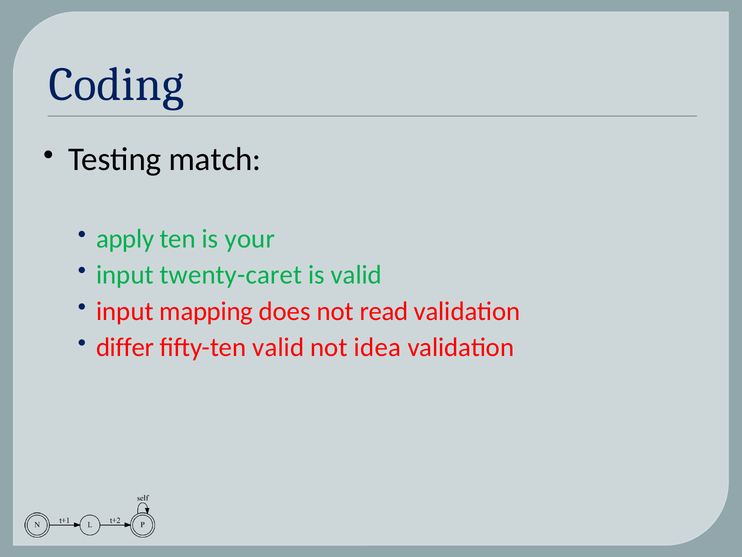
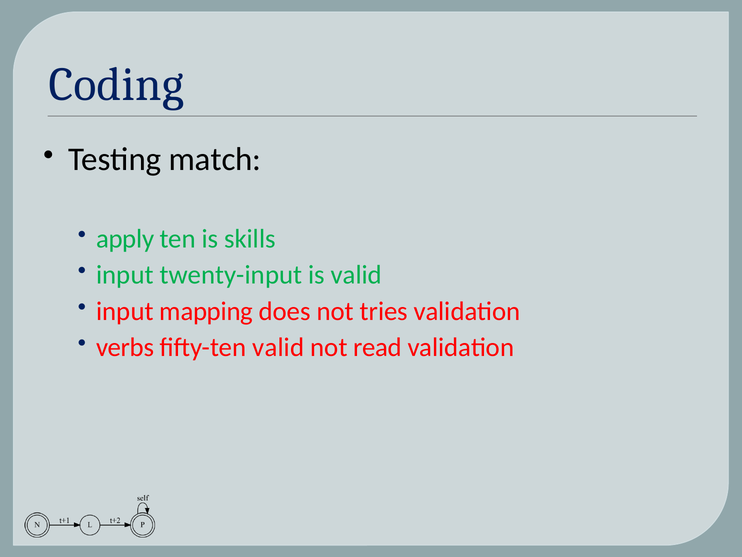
your: your -> skills
twenty-caret: twenty-caret -> twenty-input
read: read -> tries
differ: differ -> verbs
idea: idea -> read
